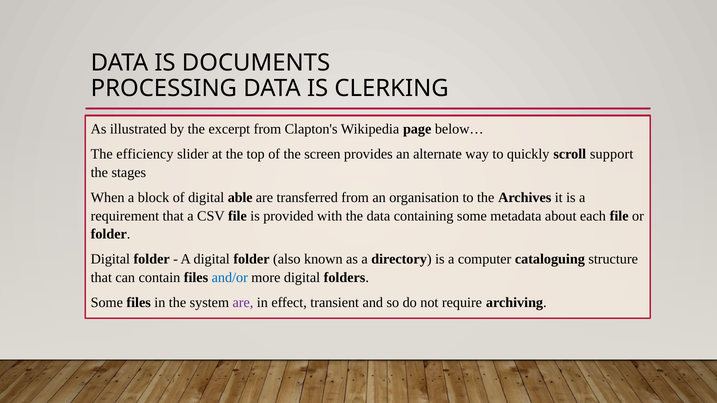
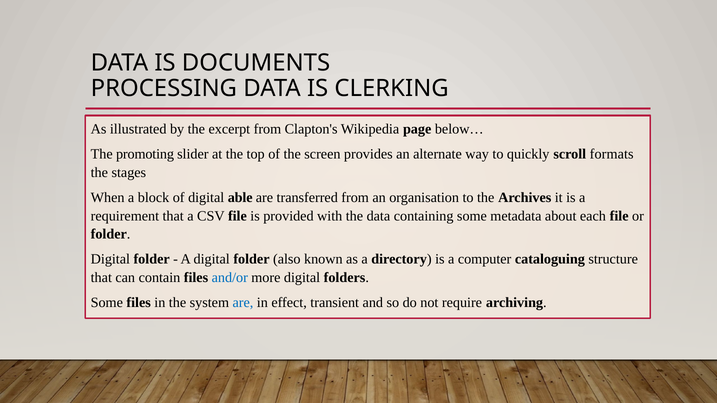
efficiency: efficiency -> promoting
support: support -> formats
are at (243, 303) colour: purple -> blue
